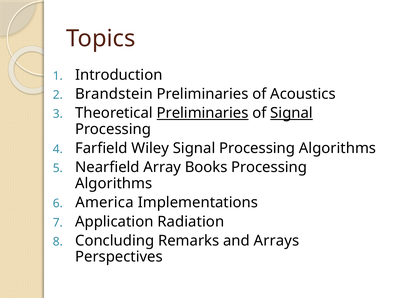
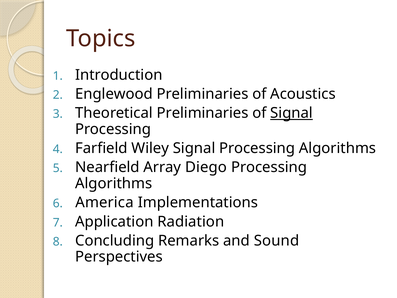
Brandstein: Brandstein -> Englewood
Preliminaries at (203, 113) underline: present -> none
Books: Books -> Diego
Arrays: Arrays -> Sound
